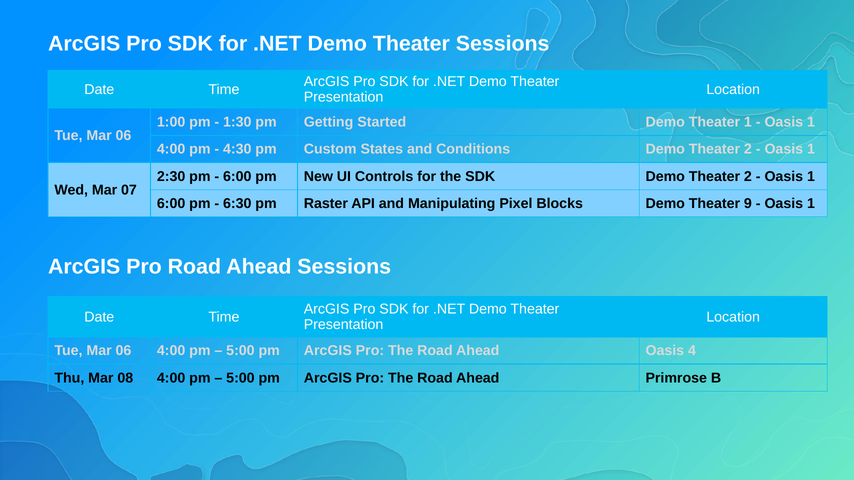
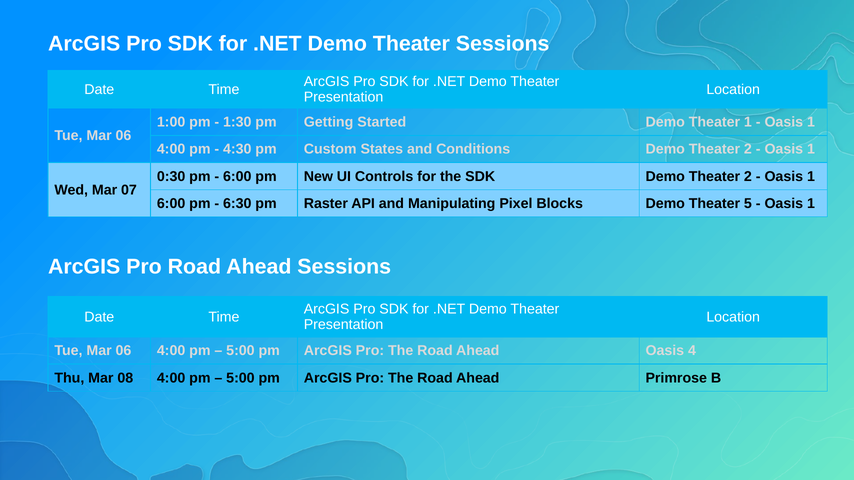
2:30: 2:30 -> 0:30
9: 9 -> 5
